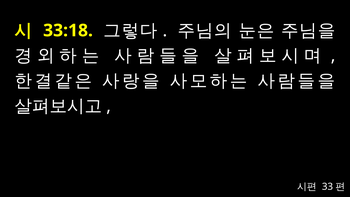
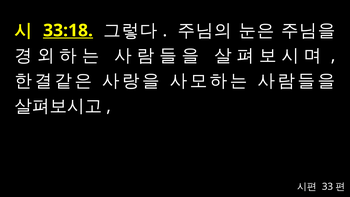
33:18 underline: none -> present
